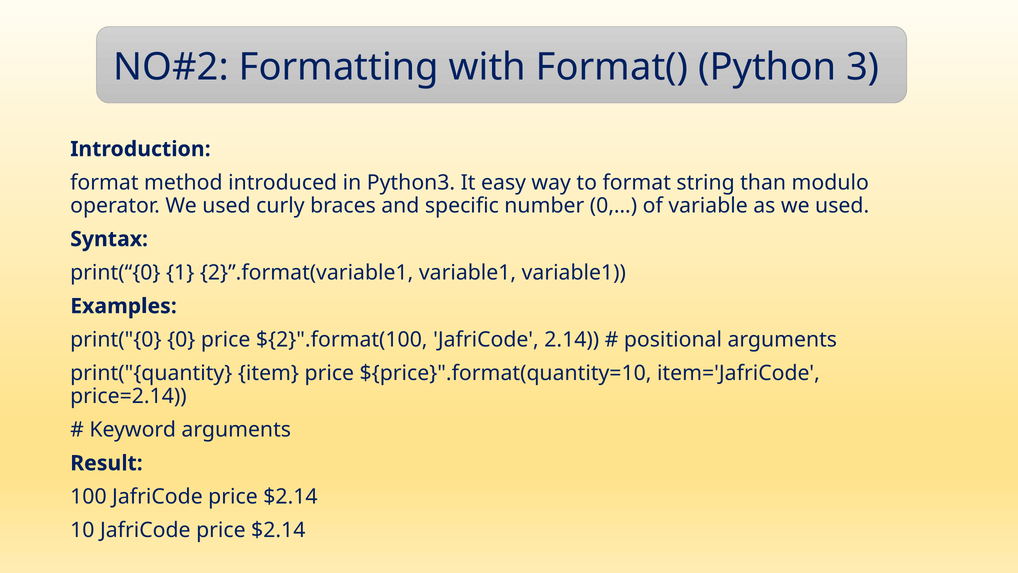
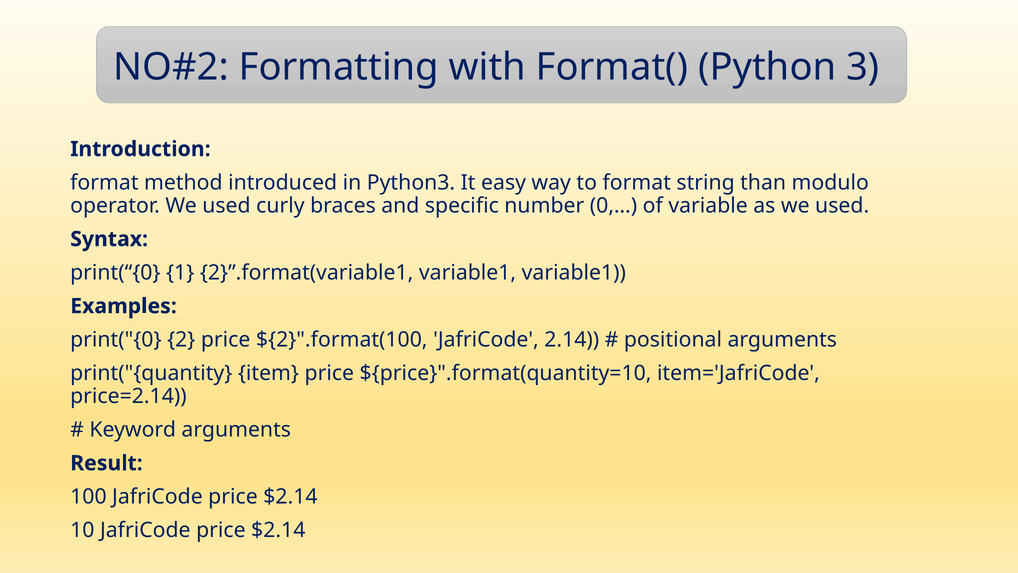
0: 0 -> 2
